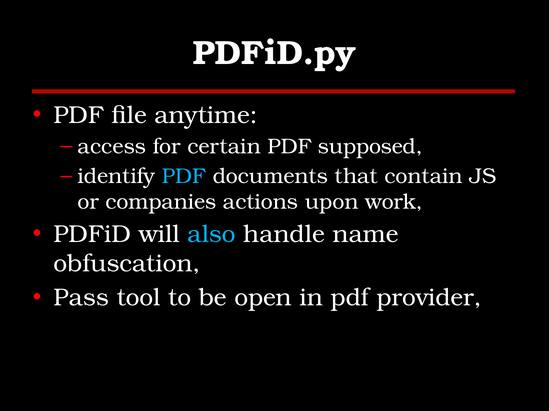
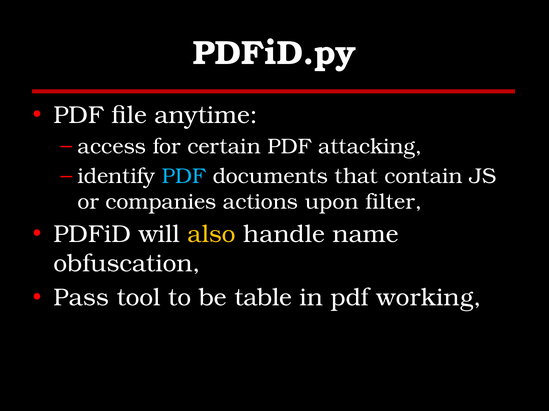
supposed: supposed -> attacking
work: work -> filter
also colour: light blue -> yellow
open: open -> table
provider: provider -> working
